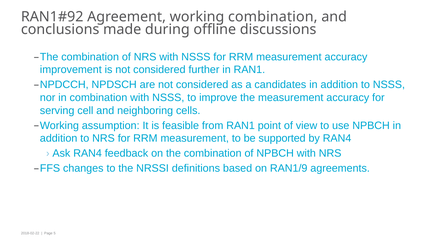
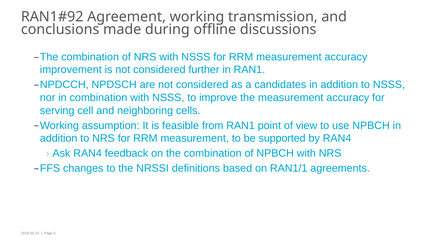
working combination: combination -> transmission
RAN1/9: RAN1/9 -> RAN1/1
